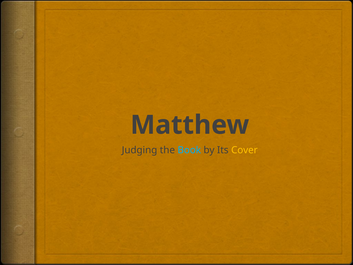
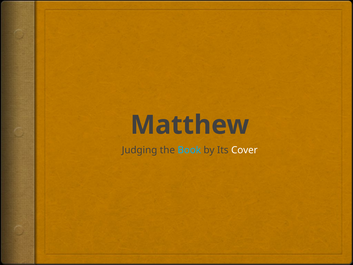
Cover colour: yellow -> white
